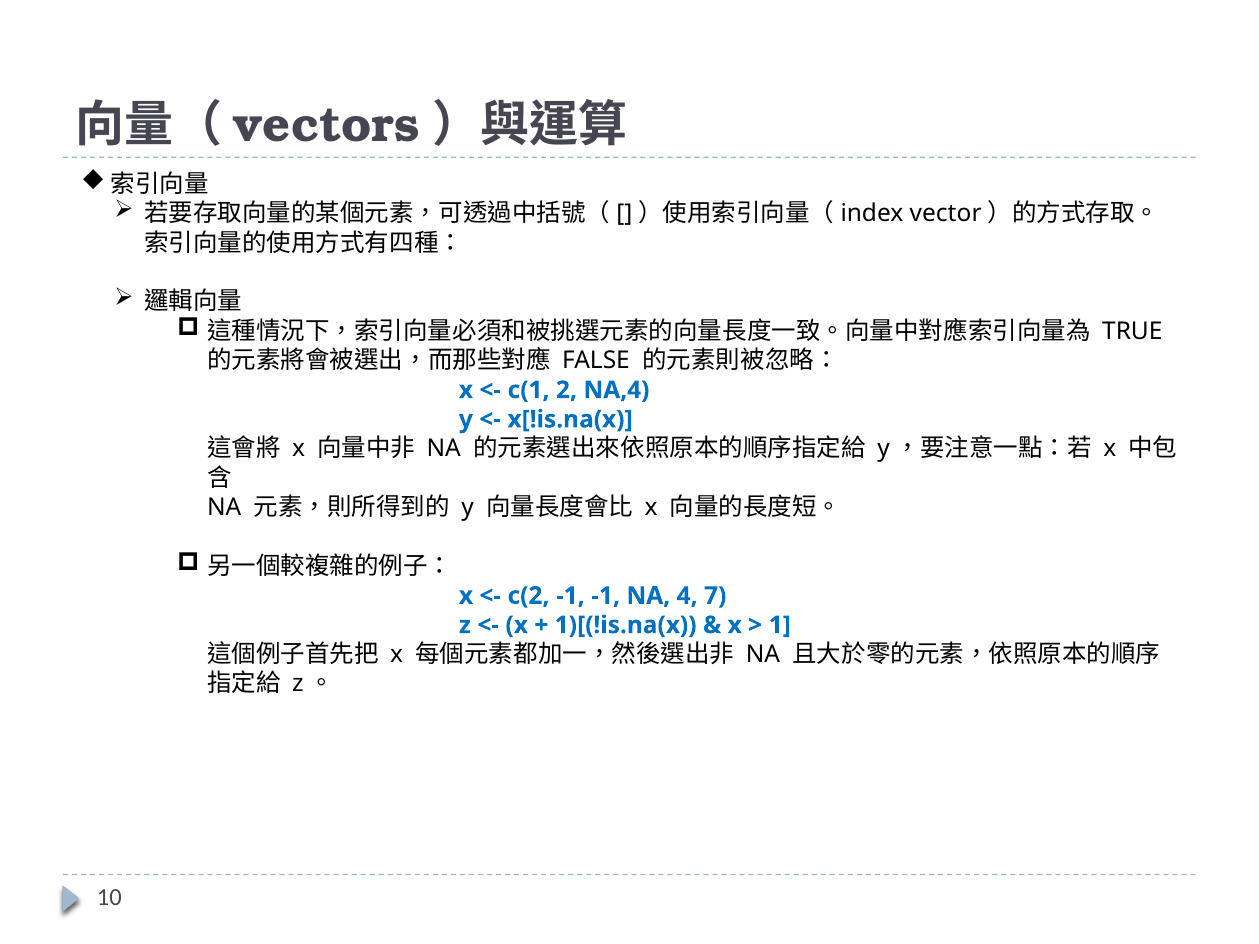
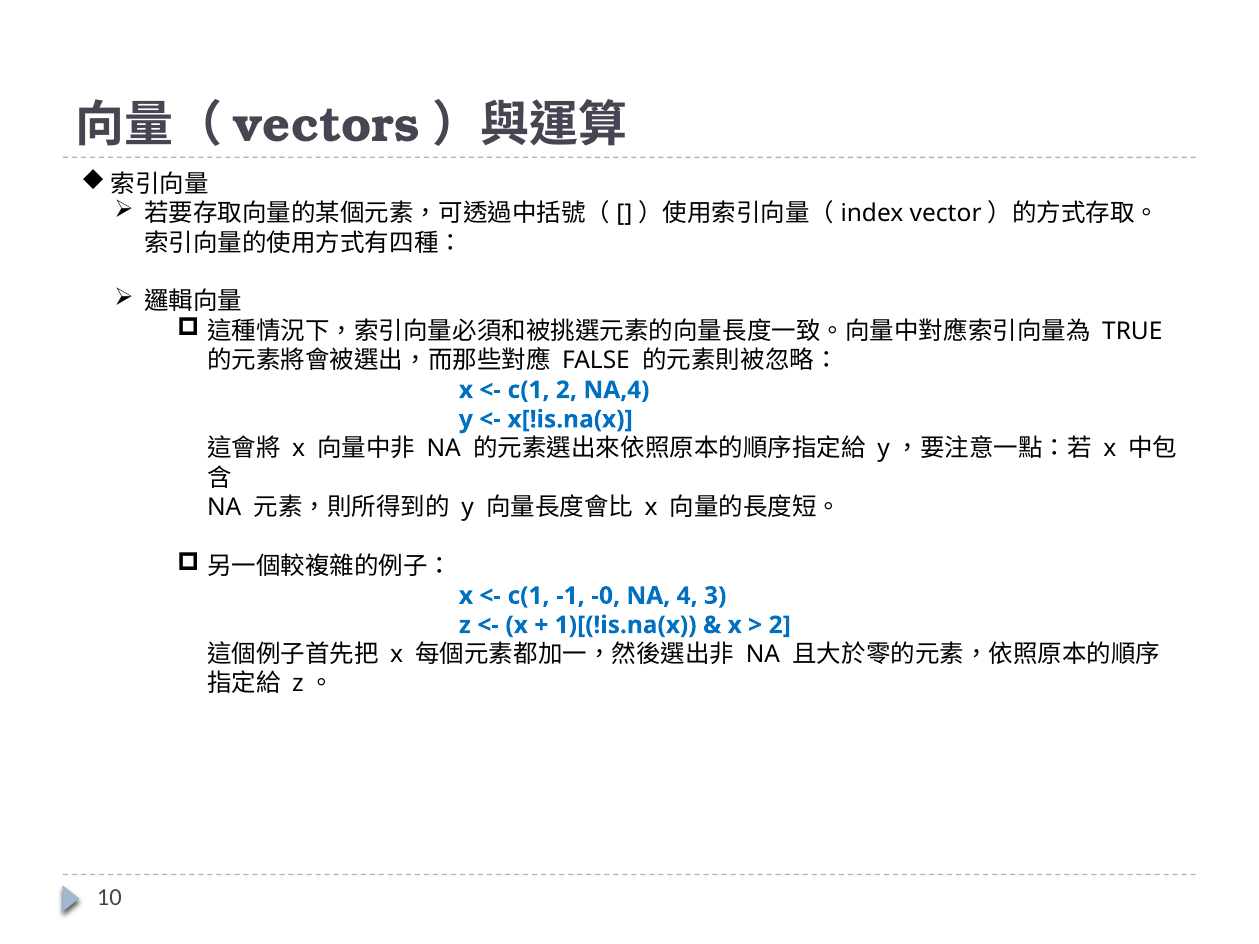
c(2 at (528, 596): c(2 -> c(1
-1 -1: -1 -> -0
7: 7 -> 3
1 at (780, 625): 1 -> 2
